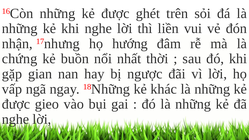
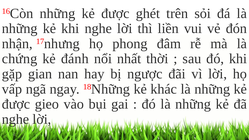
hướng: hướng -> phong
buồn: buồn -> đánh
